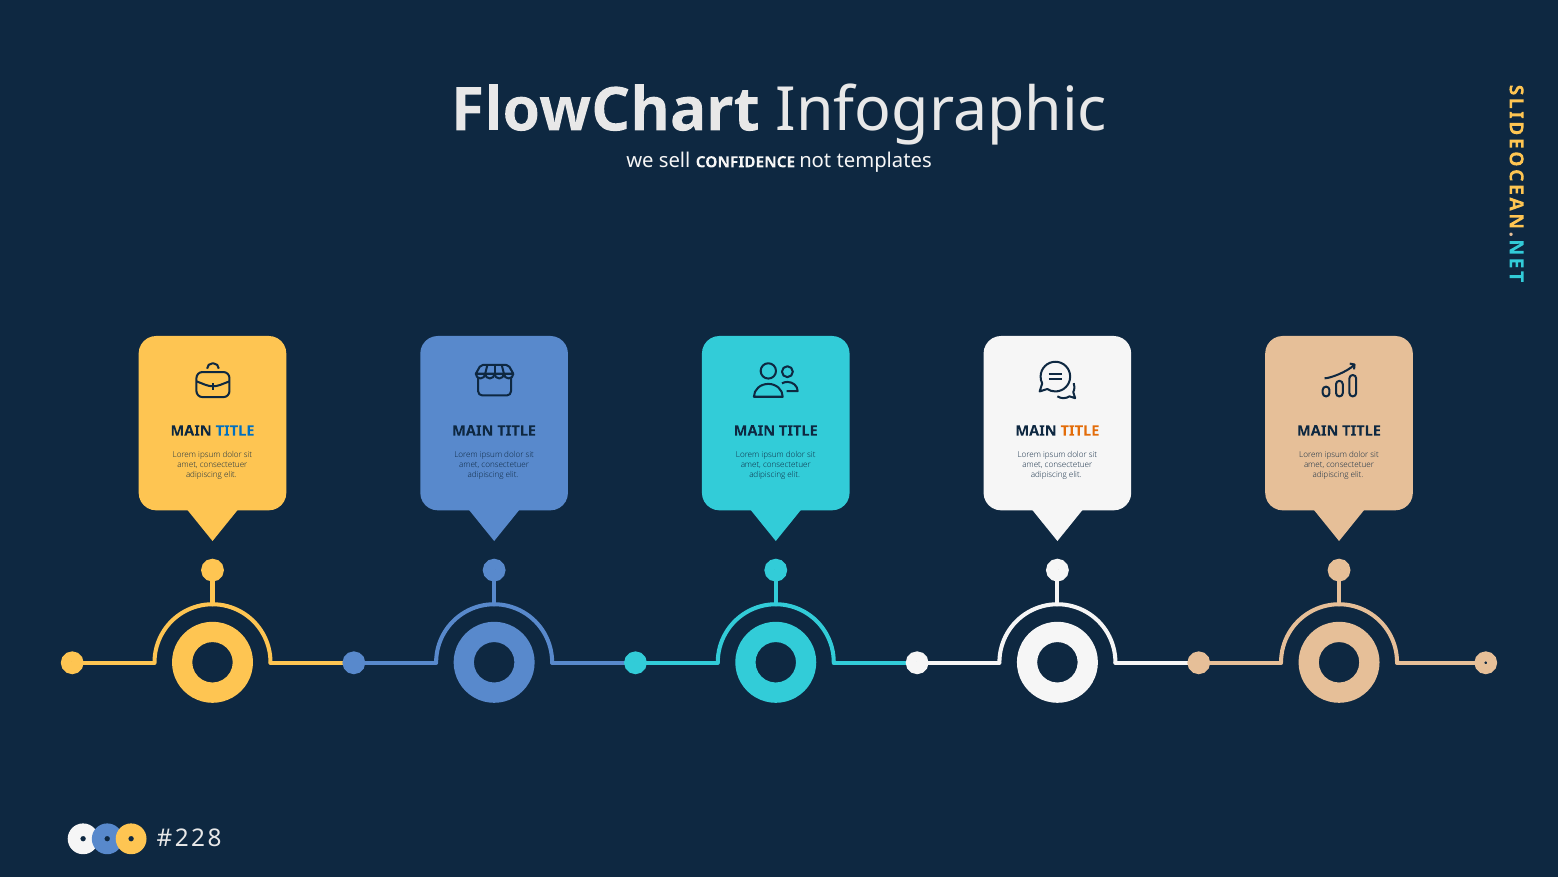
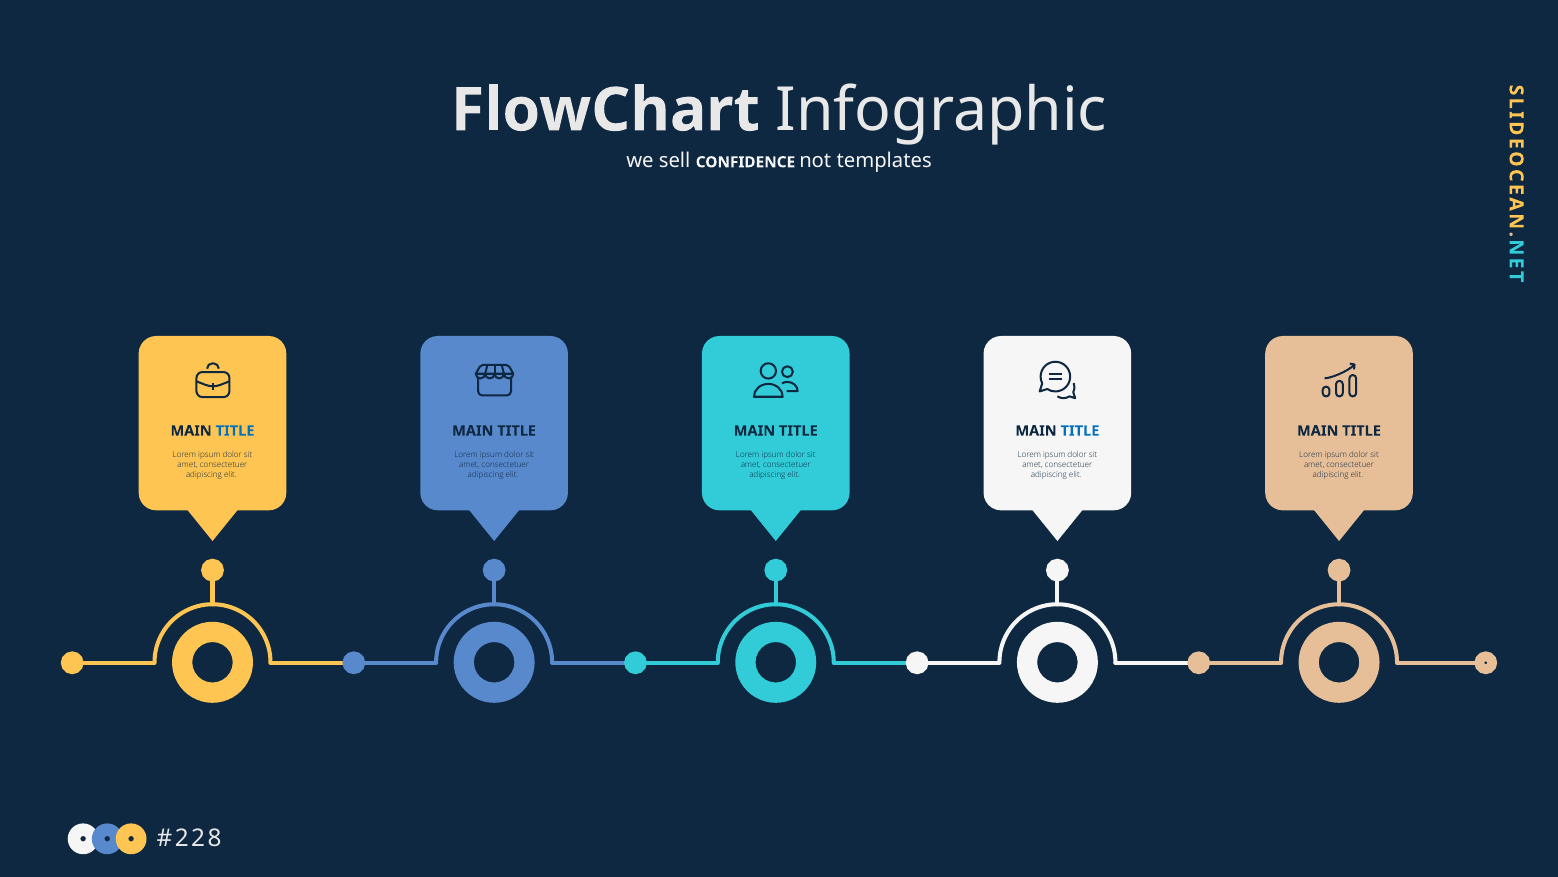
TITLE at (1080, 431) colour: orange -> blue
